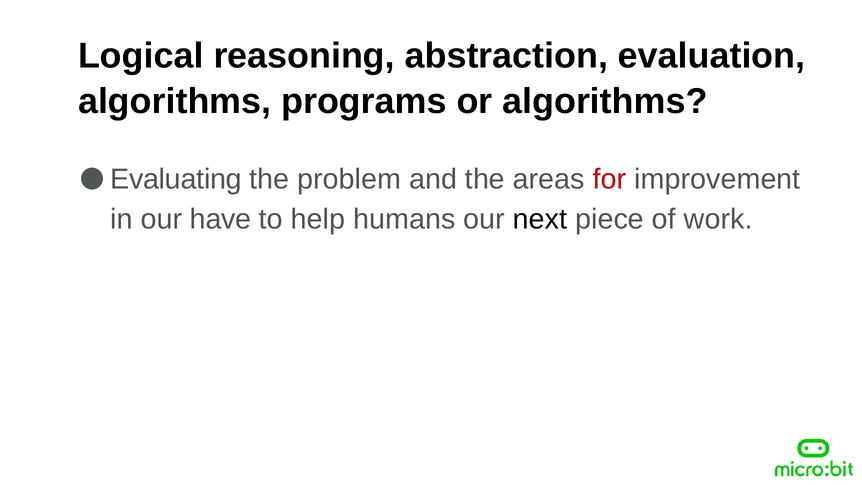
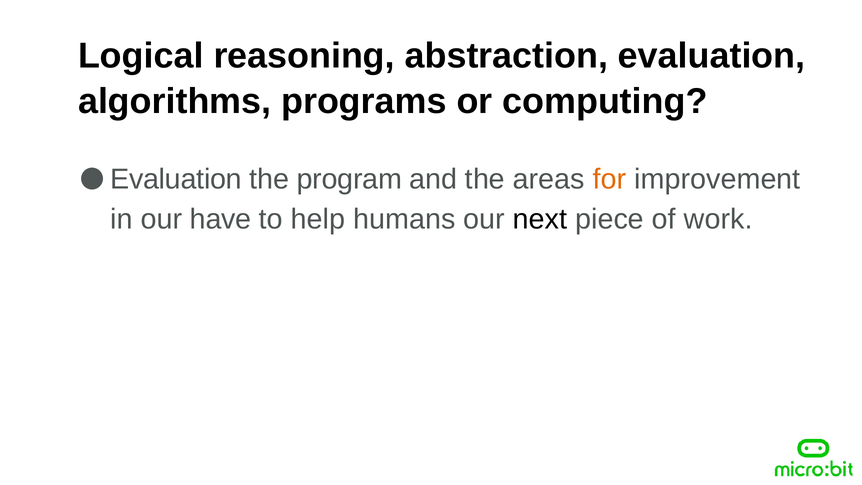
or algorithms: algorithms -> computing
Evaluating at (176, 179): Evaluating -> Evaluation
problem: problem -> program
for colour: red -> orange
